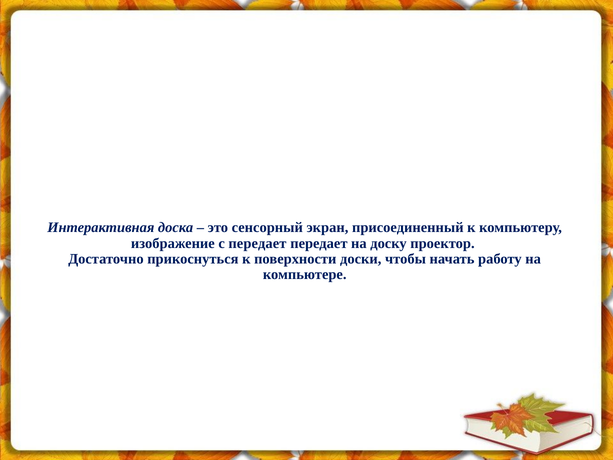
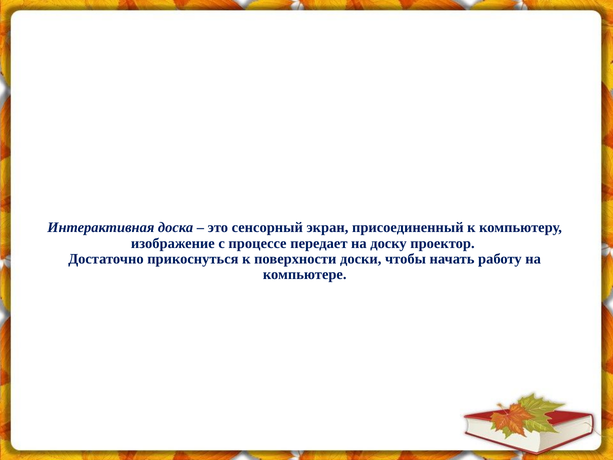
с передает: передает -> процессе
